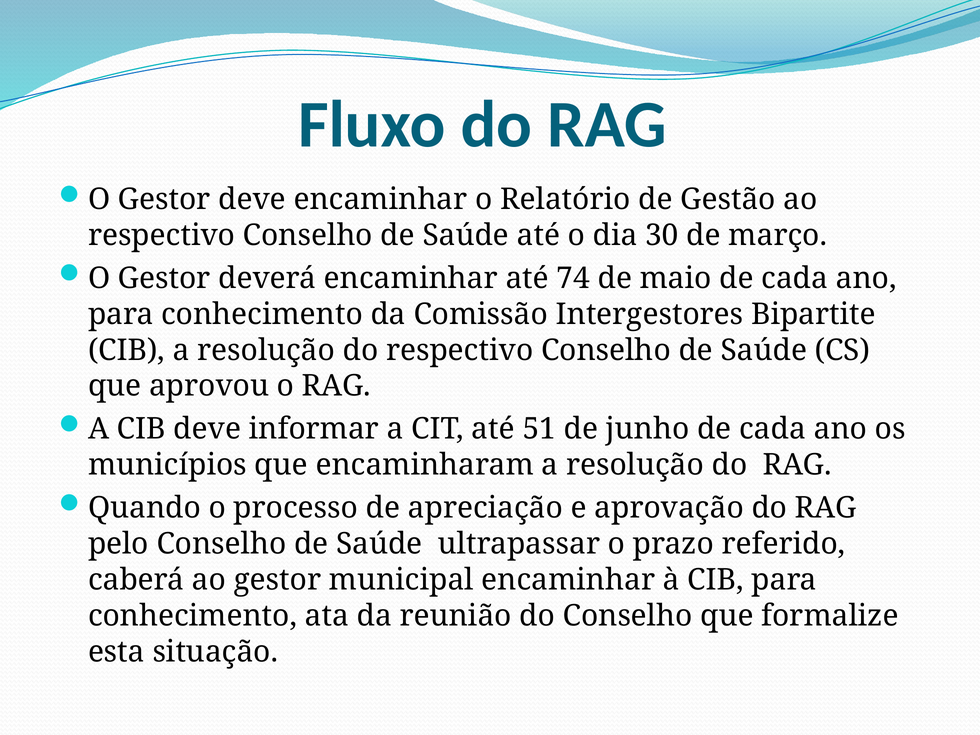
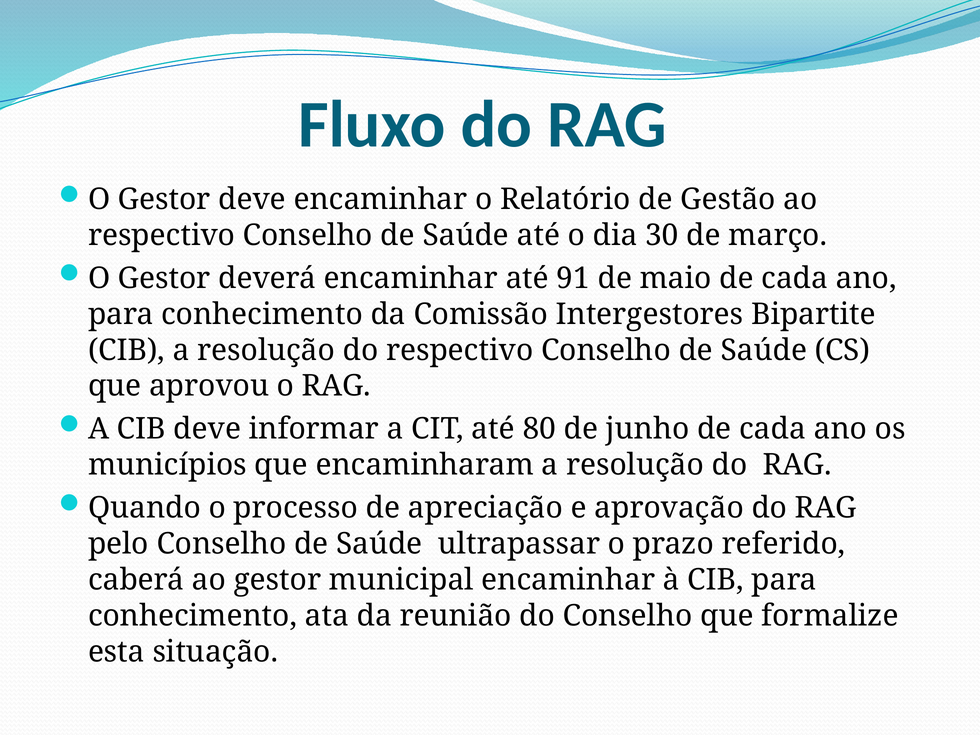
74: 74 -> 91
51: 51 -> 80
